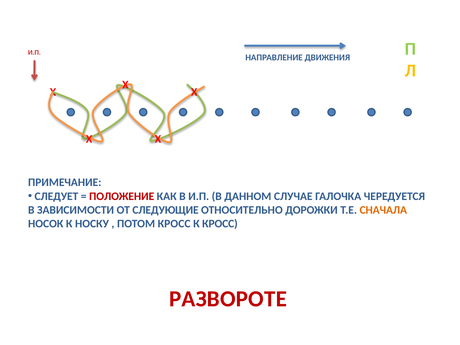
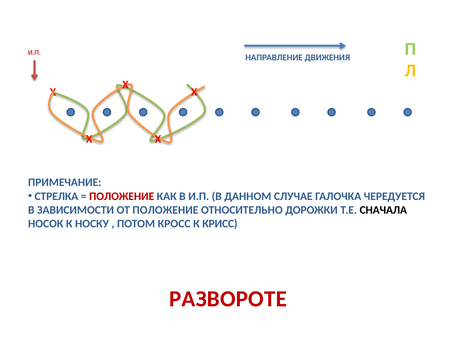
СЛЕДУЕТ: СЛЕДУЕТ -> СТРЕЛКА
ОТ СЛЕДУЮЩИЕ: СЛЕДУЮЩИЕ -> ПОЛОЖЕНИЕ
СНАЧАЛА colour: orange -> black
К КРОСС: КРОСС -> КРИСС
